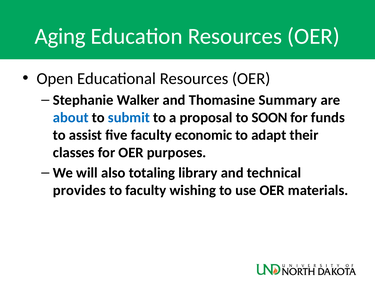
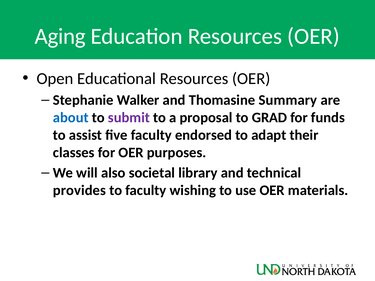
submit colour: blue -> purple
SOON: SOON -> GRAD
economic: economic -> endorsed
totaling: totaling -> societal
